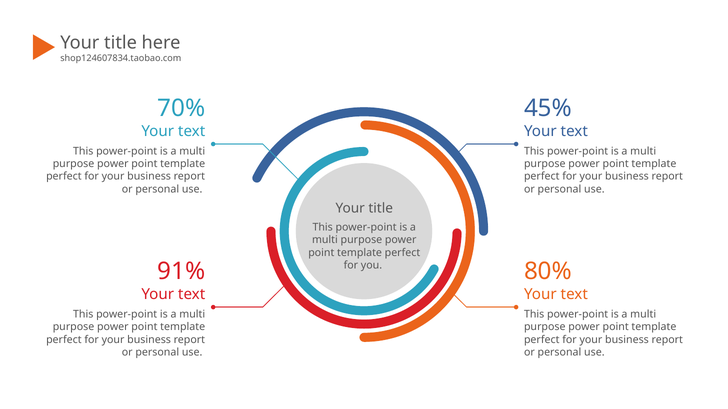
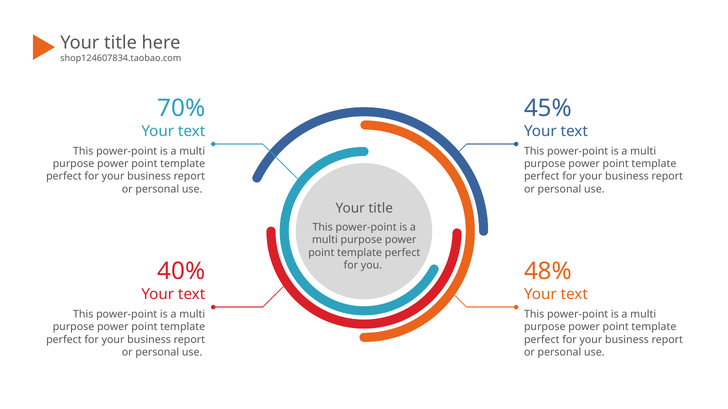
91%: 91% -> 40%
80%: 80% -> 48%
